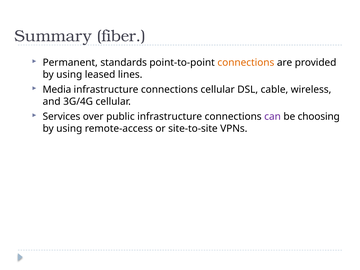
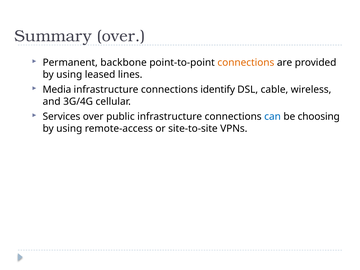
Summary fiber: fiber -> over
standards: standards -> backbone
connections cellular: cellular -> identify
can colour: purple -> blue
